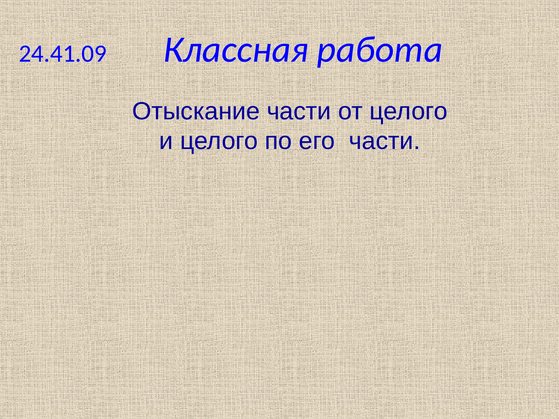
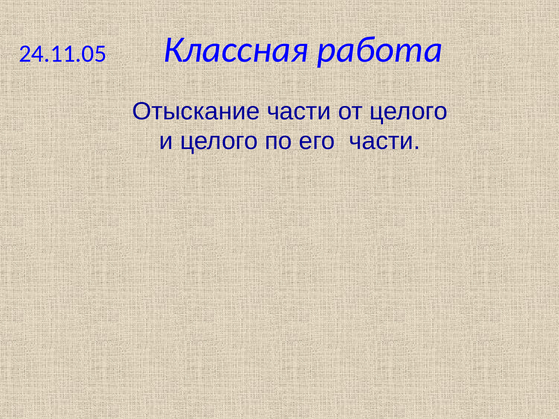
24.41.09: 24.41.09 -> 24.11.05
